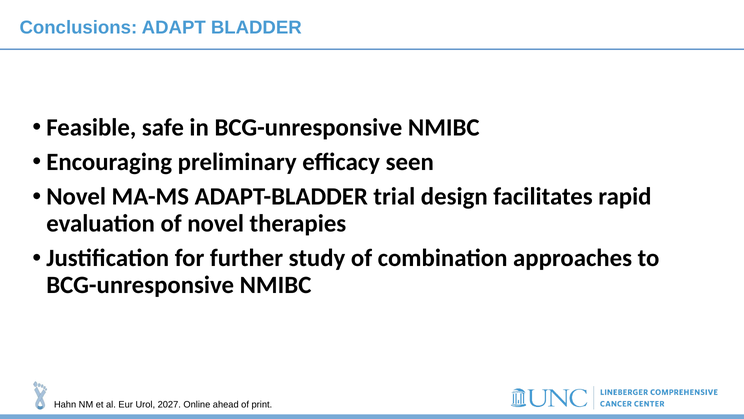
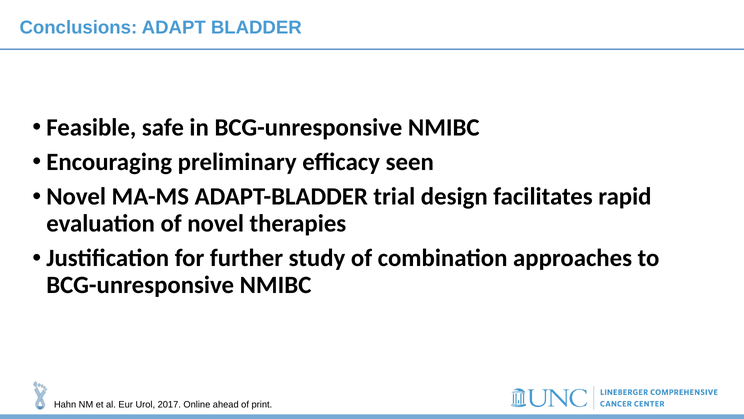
2027: 2027 -> 2017
